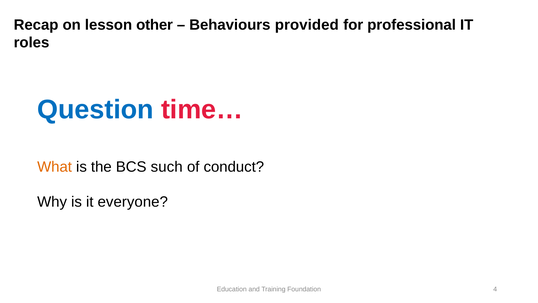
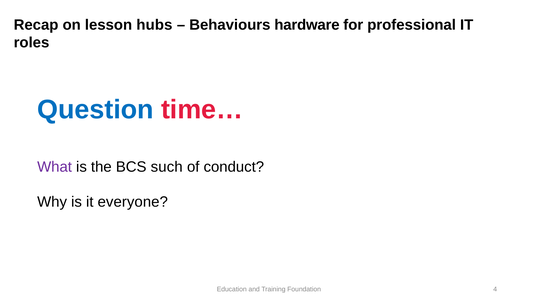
other: other -> hubs
provided: provided -> hardware
What colour: orange -> purple
